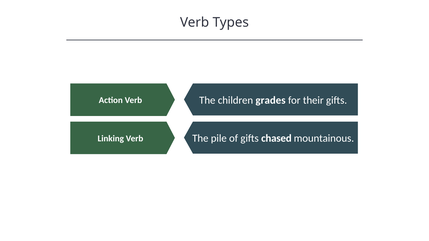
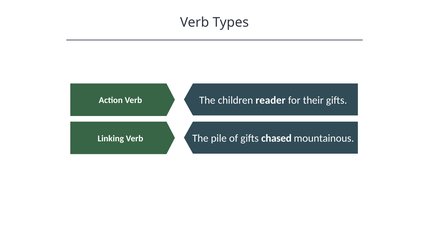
grades: grades -> reader
